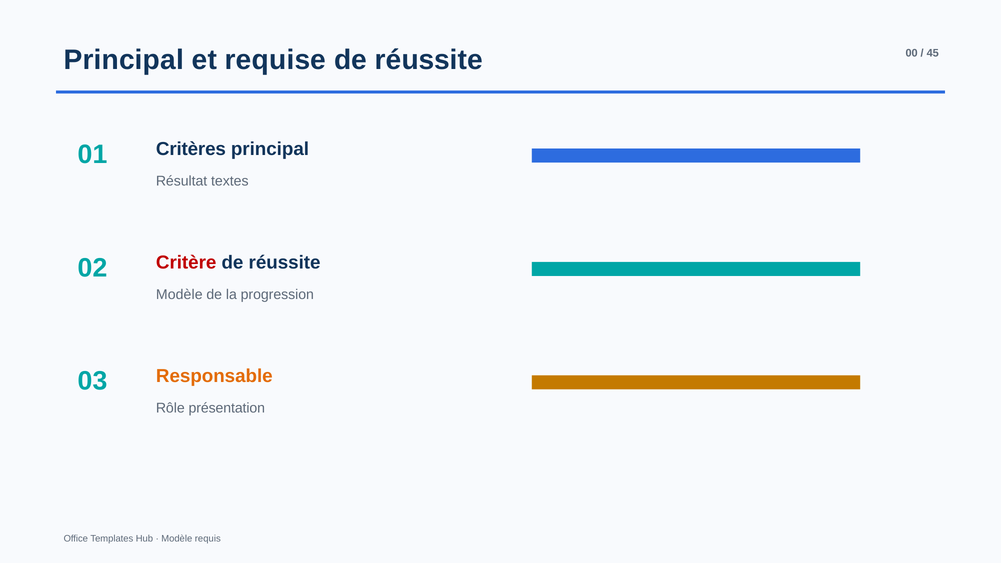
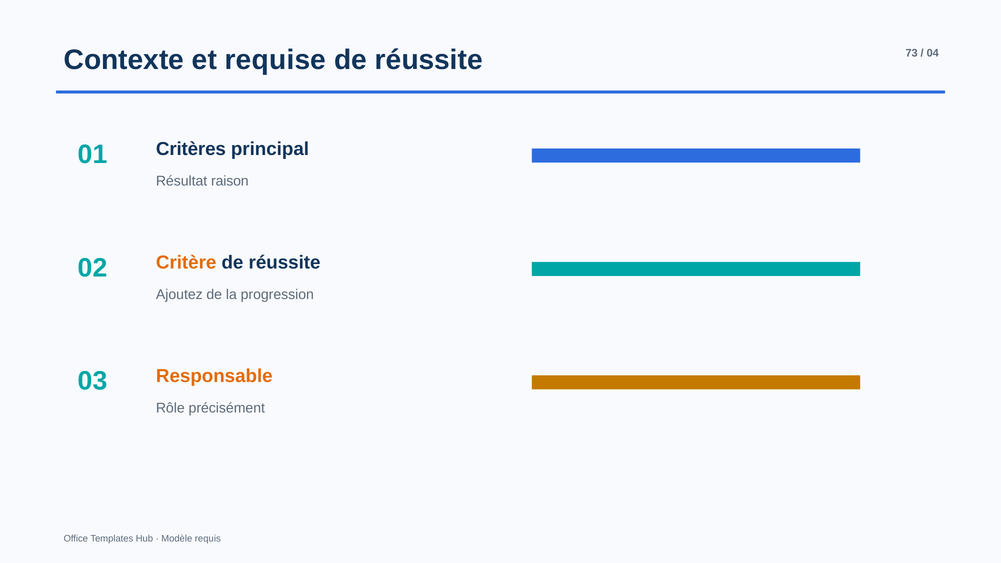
Principal at (124, 60): Principal -> Contexte
00: 00 -> 73
45: 45 -> 04
textes: textes -> raison
Critère colour: red -> orange
Modèle at (179, 295): Modèle -> Ajoutez
présentation: présentation -> précisément
